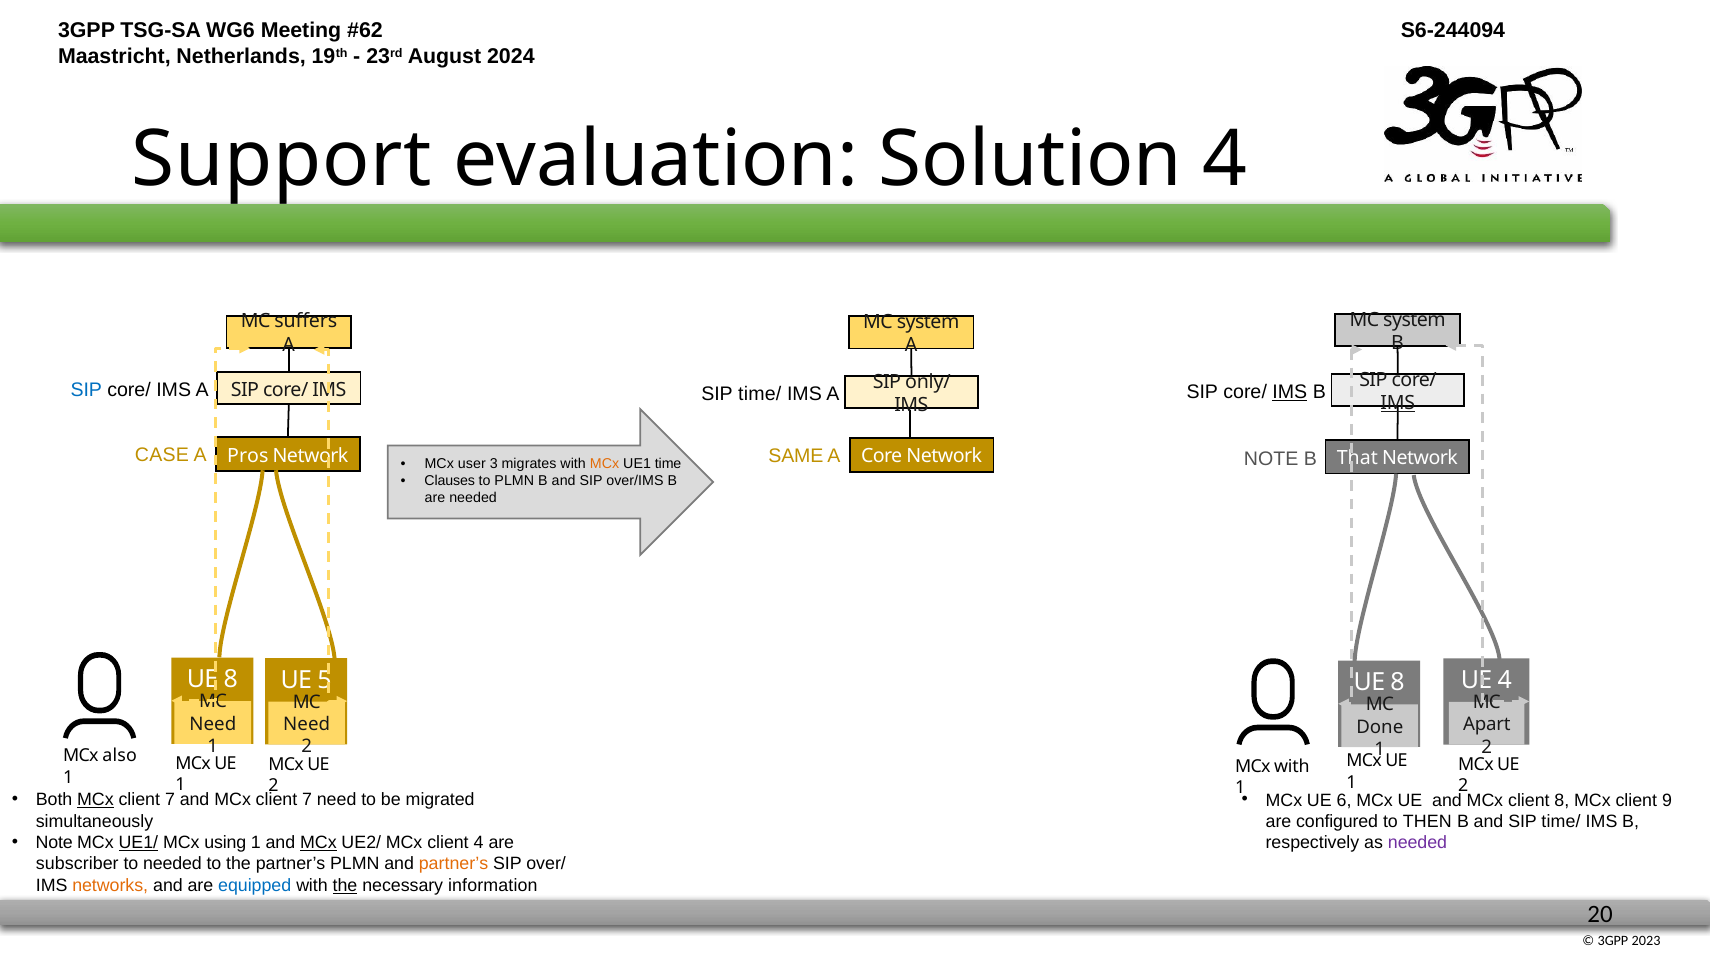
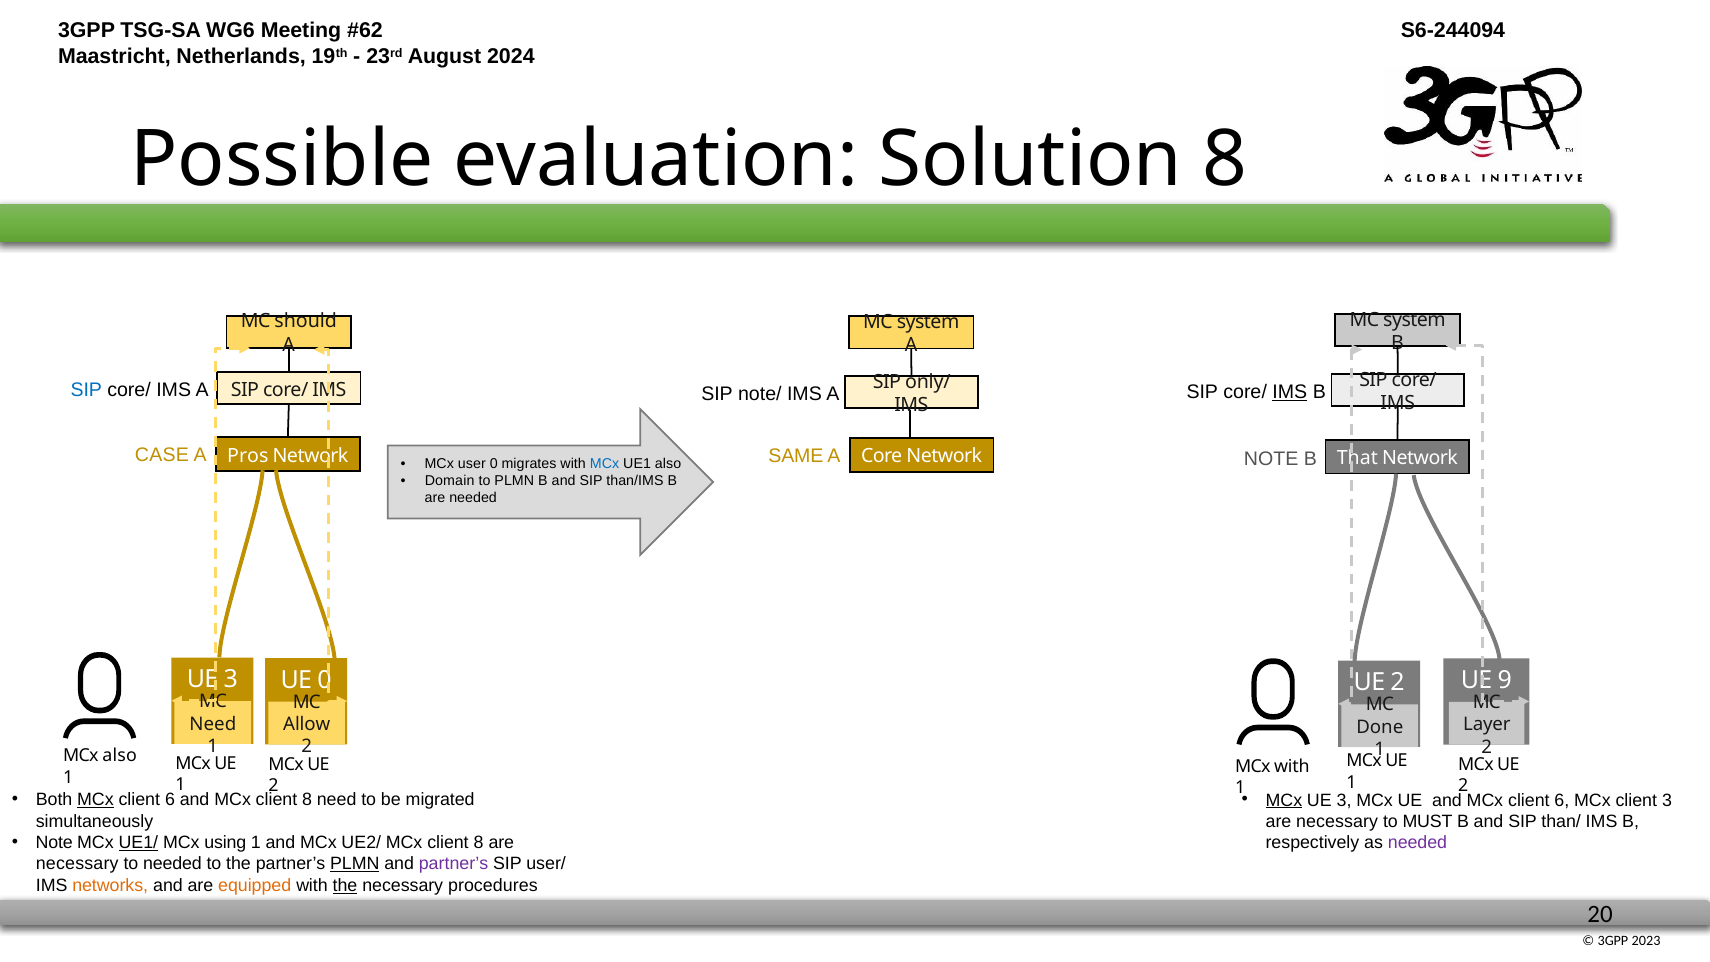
Support: Support -> Possible
Solution 4: 4 -> 8
suffers: suffers -> should
A SIP time/: time/ -> note/
IMS at (1398, 403) underline: present -> none
user 3: 3 -> 0
MCx at (605, 464) colour: orange -> blue
UE1 time: time -> also
Clauses: Clauses -> Domain
over/IMS: over/IMS -> than/IMS
8 at (231, 679): 8 -> 3
UE 5: 5 -> 0
UE 4: 4 -> 9
8 at (1398, 682): 8 -> 2
Need at (307, 724): Need -> Allow
Apart: Apart -> Layer
7 at (170, 800): 7 -> 6
7 at (307, 800): 7 -> 8
MCx at (1284, 800) underline: none -> present
6 at (1344, 800): 6 -> 3
and MCx client 8: 8 -> 6
client 9: 9 -> 3
configured at (1337, 821): configured -> necessary
THEN: THEN -> MUST
and SIP time/: time/ -> than/
MCx at (318, 842) underline: present -> none
UE2/ MCx client 4: 4 -> 8
subscriber at (77, 864): subscriber -> necessary
PLMN at (355, 864) underline: none -> present
partner’s at (454, 864) colour: orange -> purple
over/: over/ -> user/
equipped colour: blue -> orange
information: information -> procedures
